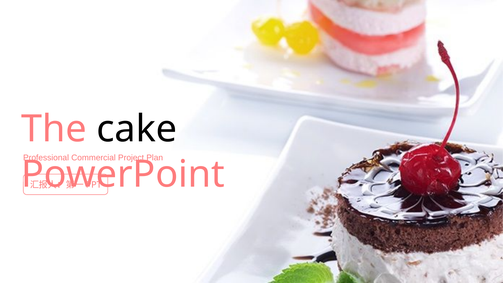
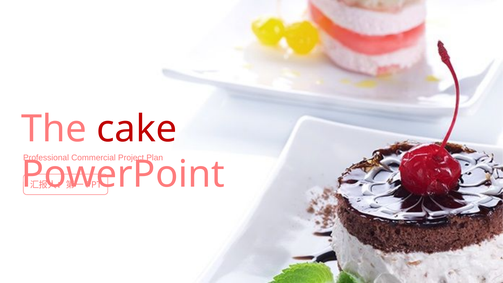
cake colour: black -> red
